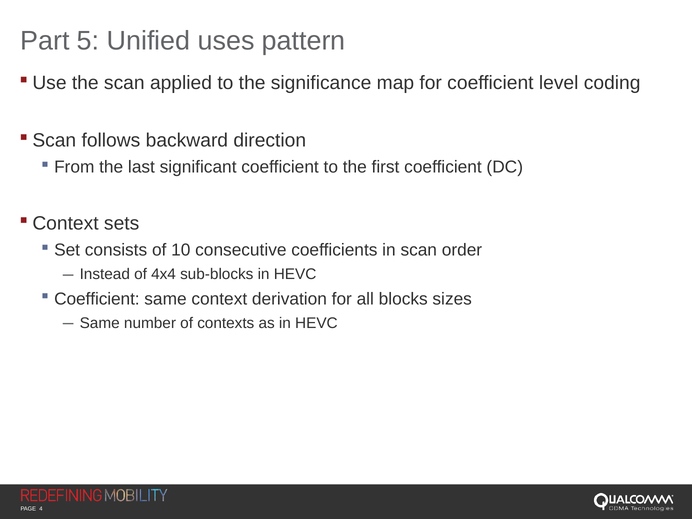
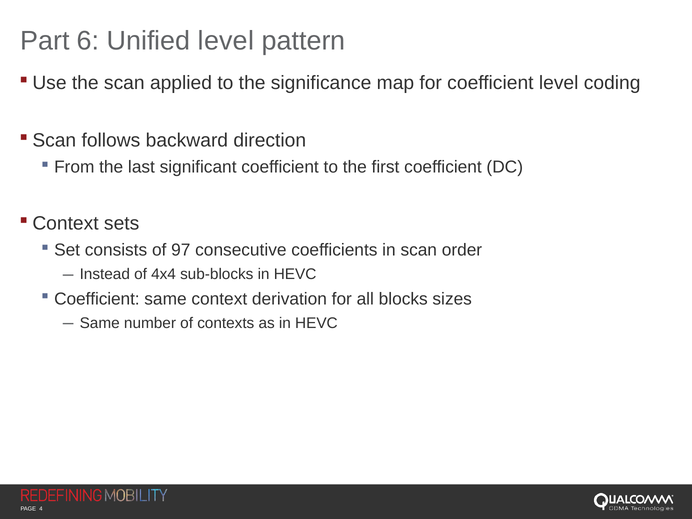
5: 5 -> 6
Unified uses: uses -> level
10: 10 -> 97
